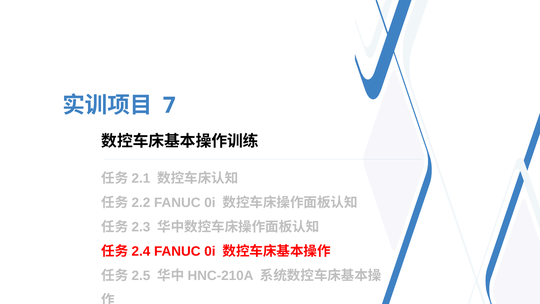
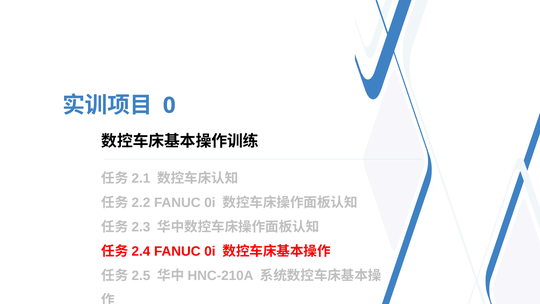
7: 7 -> 0
